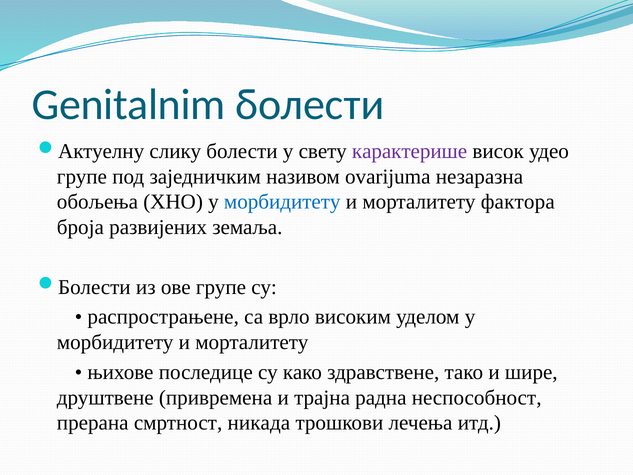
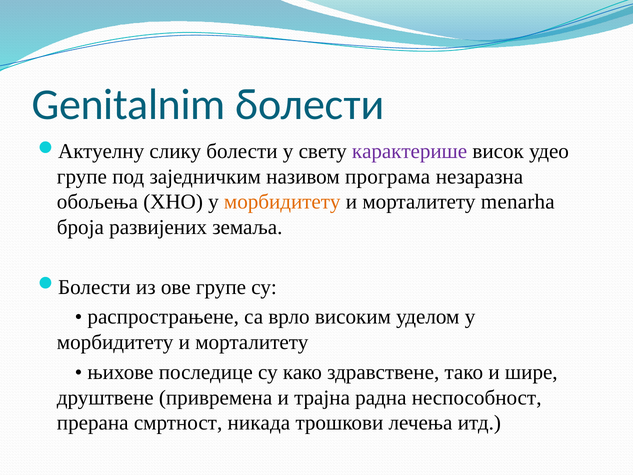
ovarijuma: ovarijuma -> програма
морбидитету at (282, 202) colour: blue -> orange
фактора: фактора -> menarha
